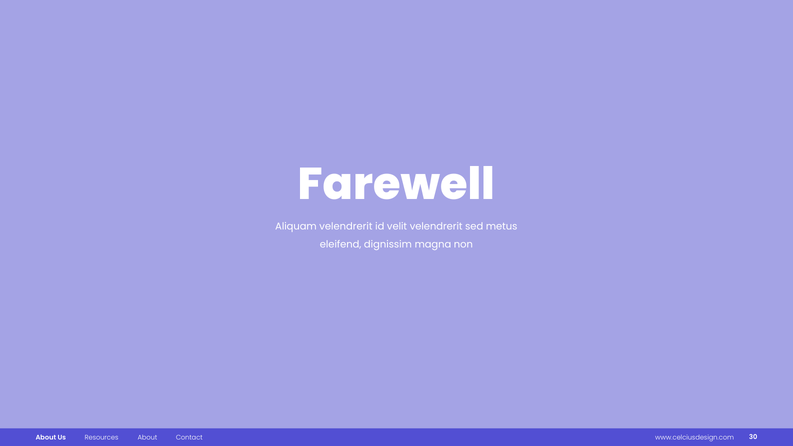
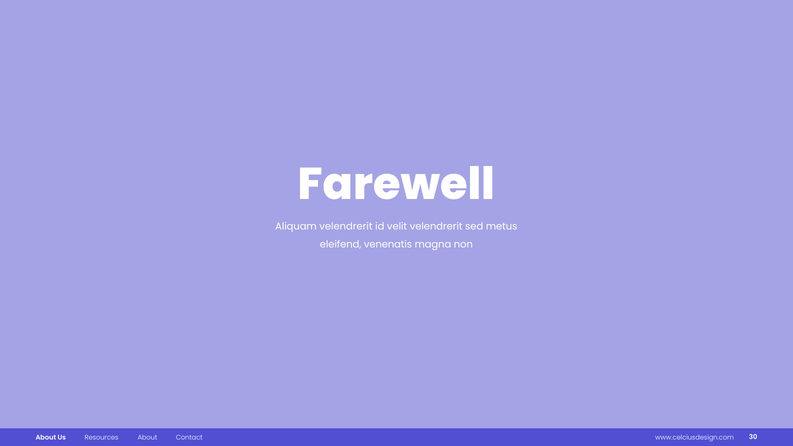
dignissim: dignissim -> venenatis
